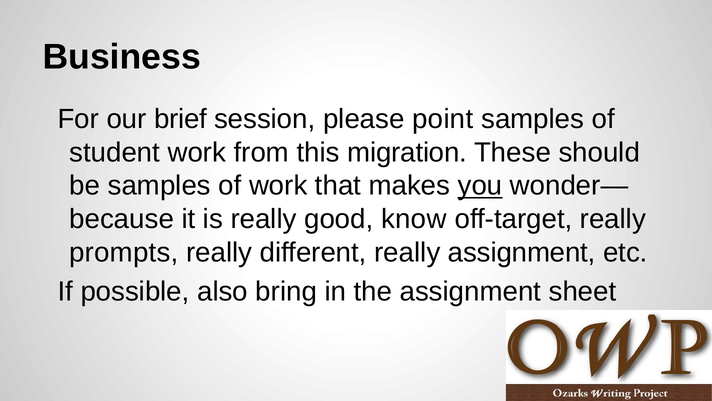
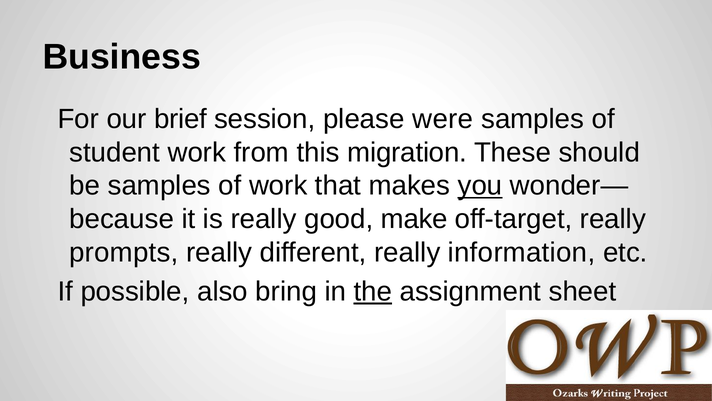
point: point -> were
know: know -> make
really assignment: assignment -> information
the underline: none -> present
